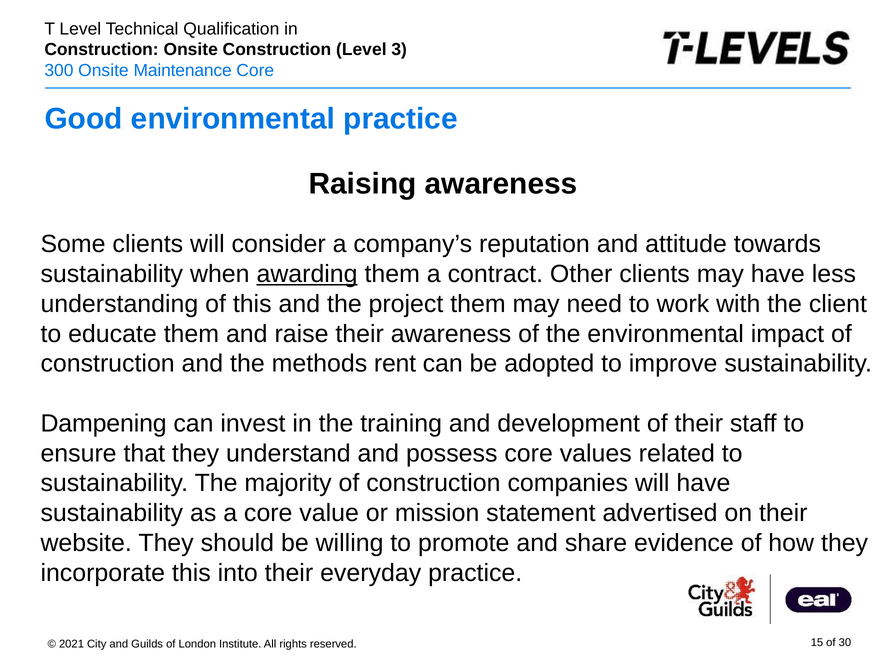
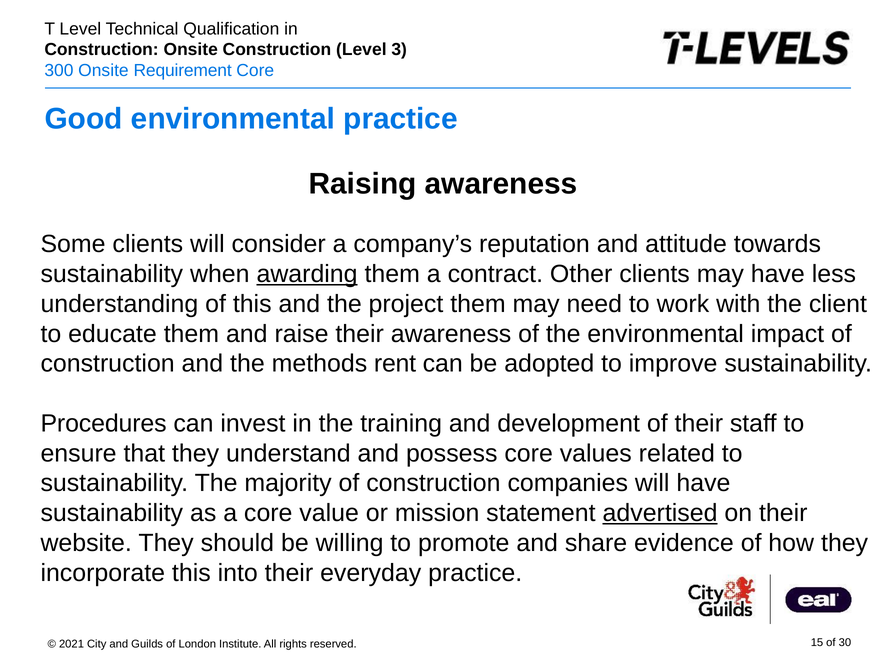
Maintenance: Maintenance -> Requirement
Dampening: Dampening -> Procedures
advertised underline: none -> present
